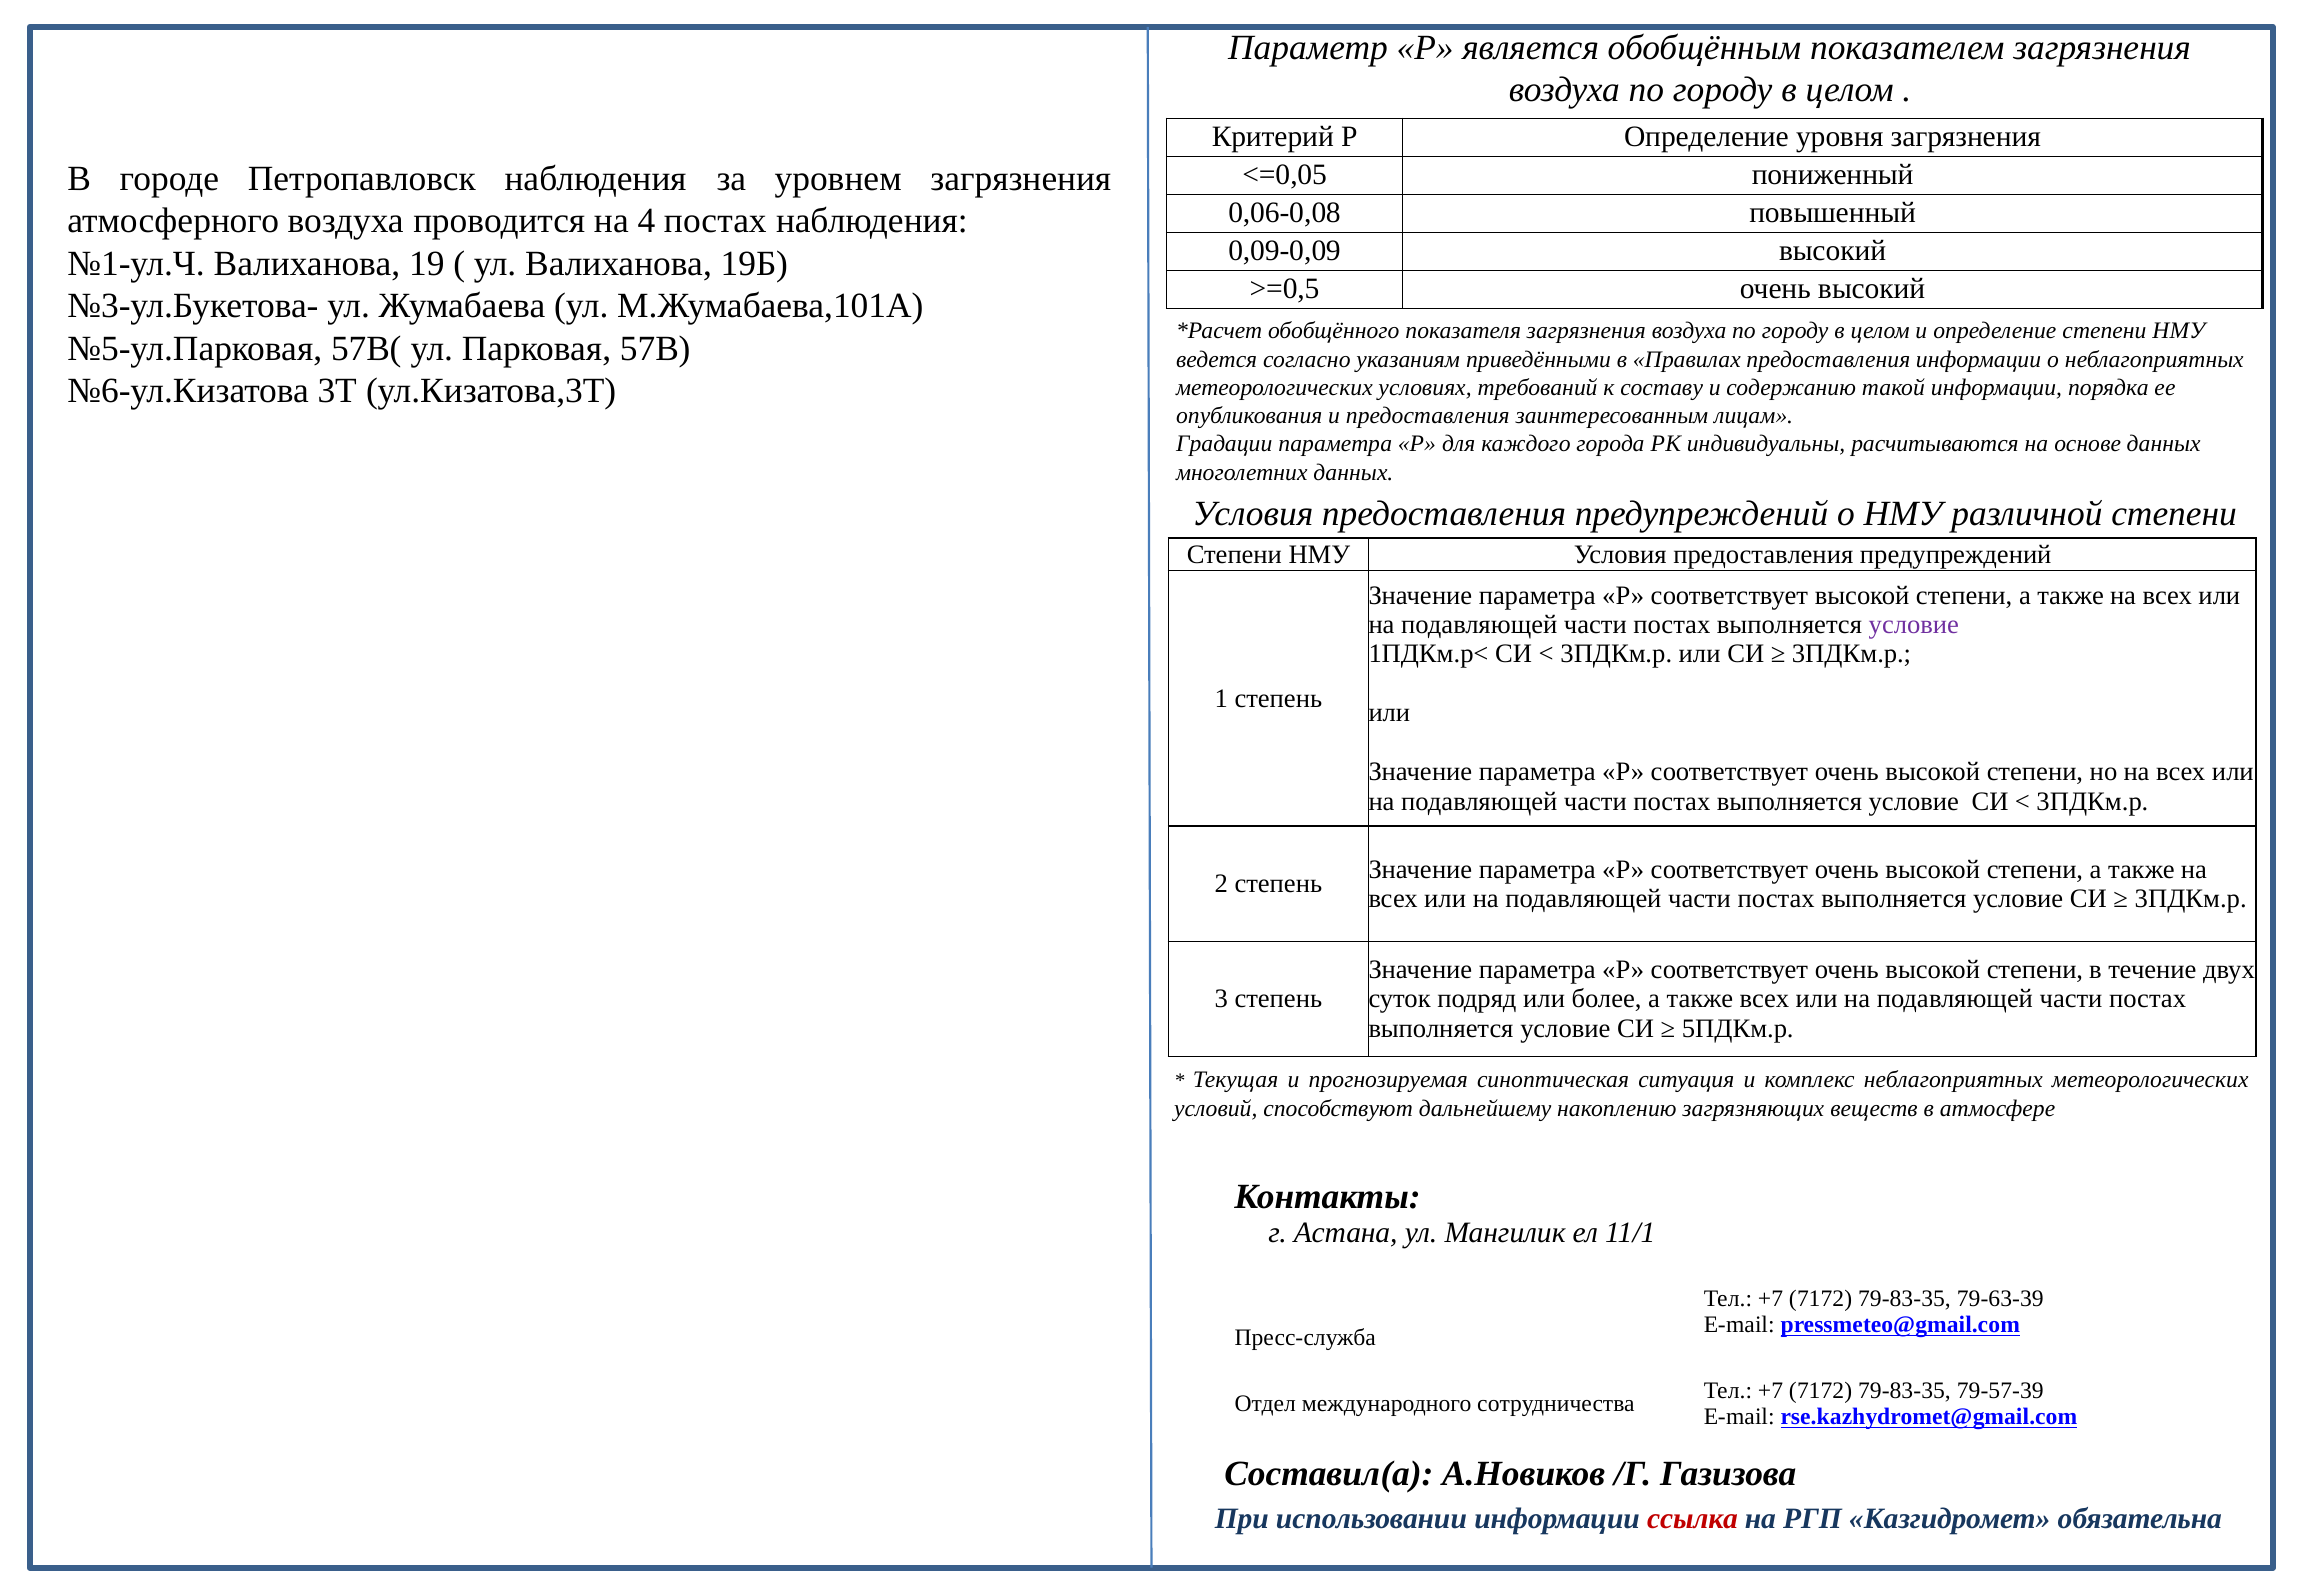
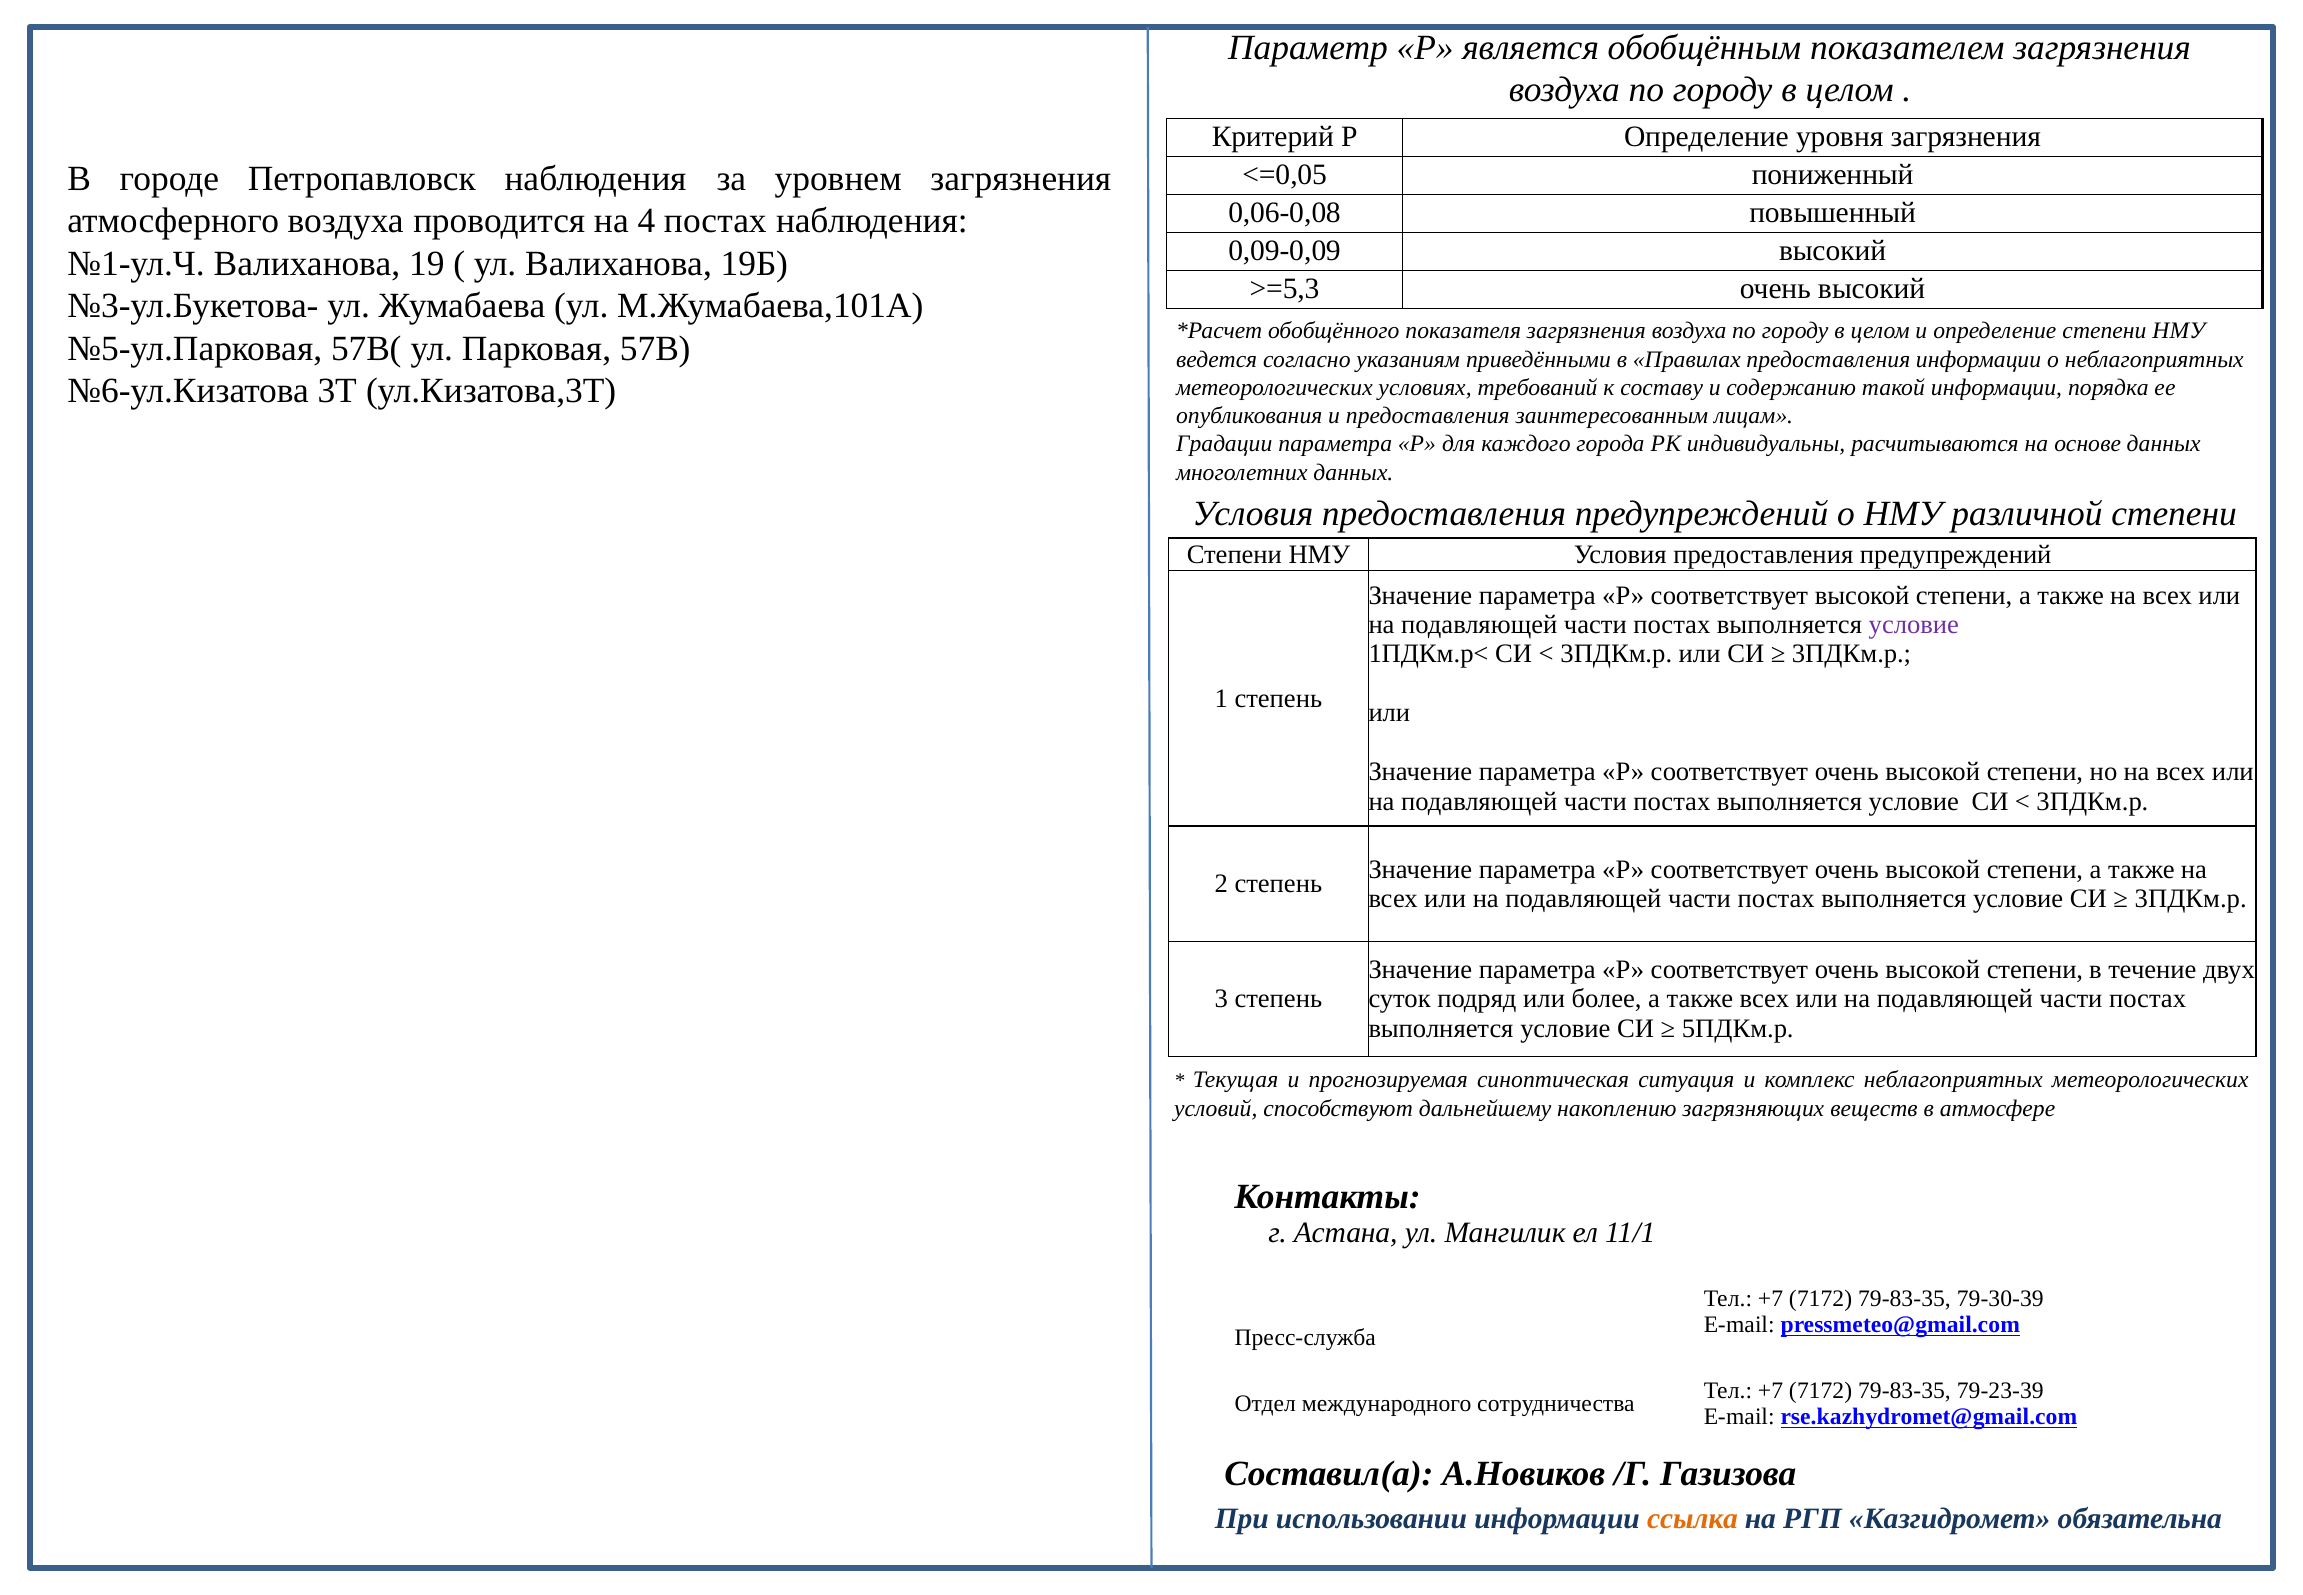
>=0,5: >=0,5 -> >=5,3
79-63-39: 79-63-39 -> 79-30-39
79-57-39: 79-57-39 -> 79-23-39
ссылка colour: red -> orange
